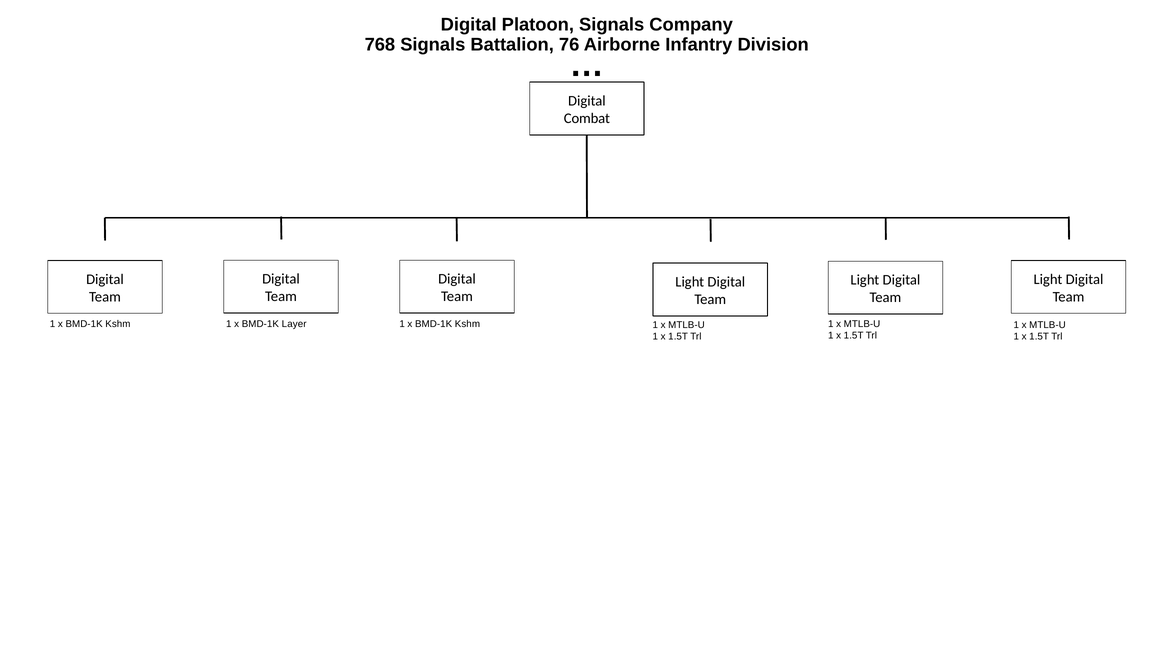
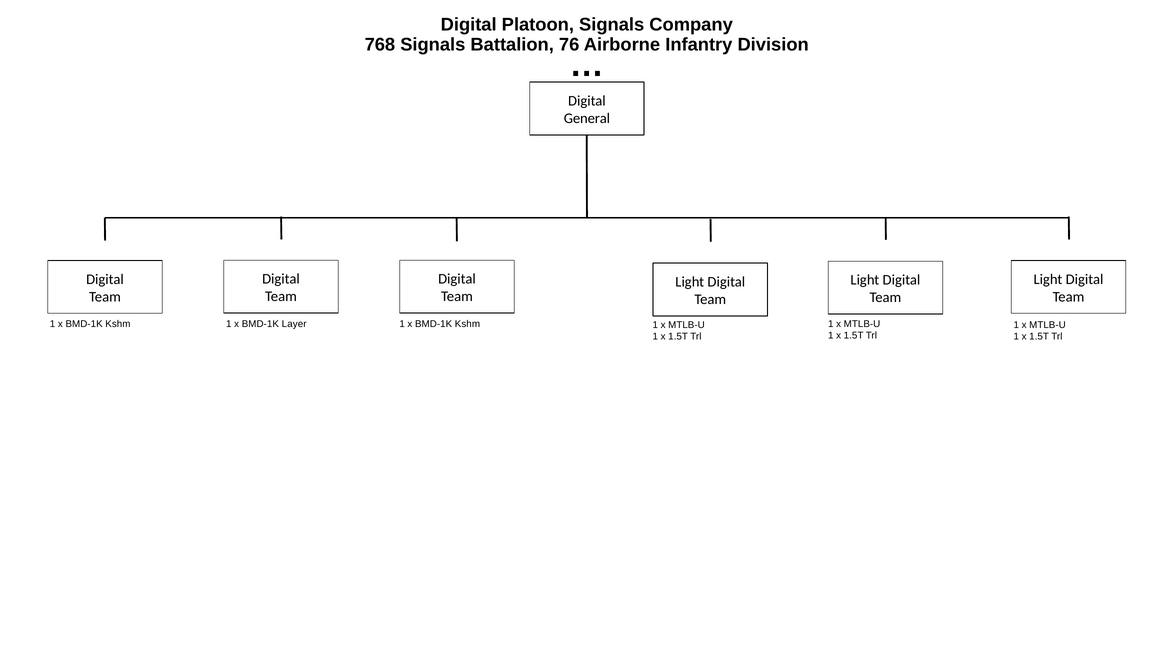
Combat: Combat -> General
